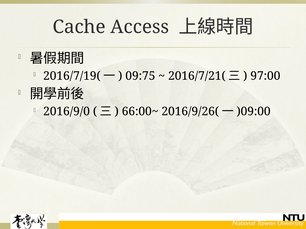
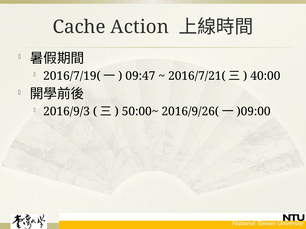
Access: Access -> Action
09:75: 09:75 -> 09:47
97:00: 97:00 -> 40:00
2016/9/0: 2016/9/0 -> 2016/9/3
66:00~: 66:00~ -> 50:00~
